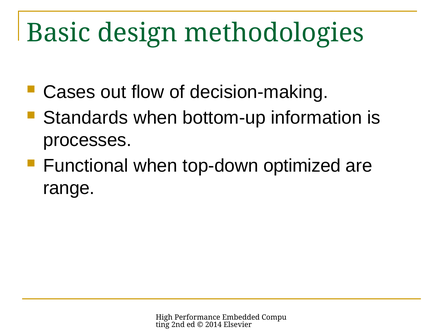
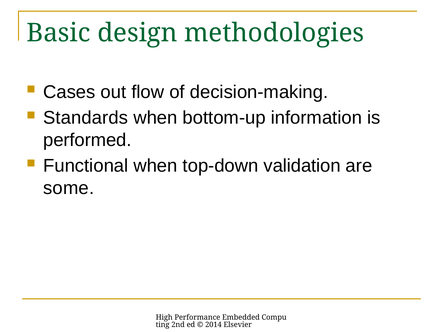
processes: processes -> performed
optimized: optimized -> validation
range: range -> some
